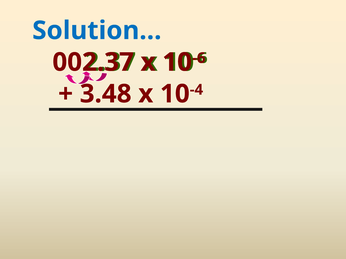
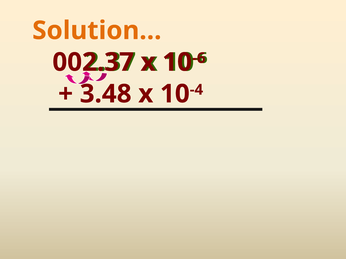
Solution… colour: blue -> orange
